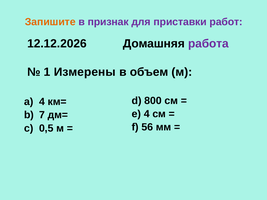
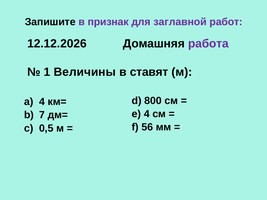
Запишите colour: orange -> black
приставки: приставки -> заглавной
Измерены: Измерены -> Величины
объем: объем -> ставят
